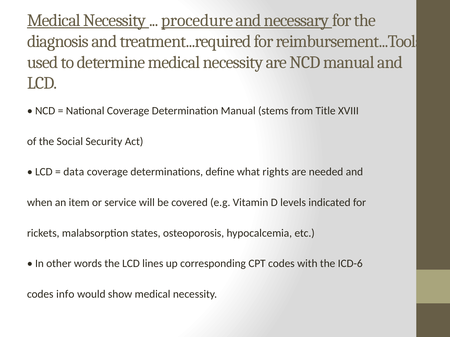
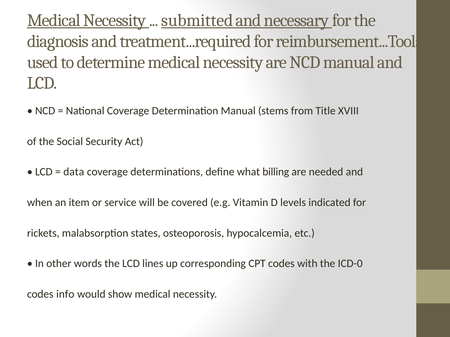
procedure: procedure -> submitted
rights: rights -> billing
ICD-6: ICD-6 -> ICD-0
